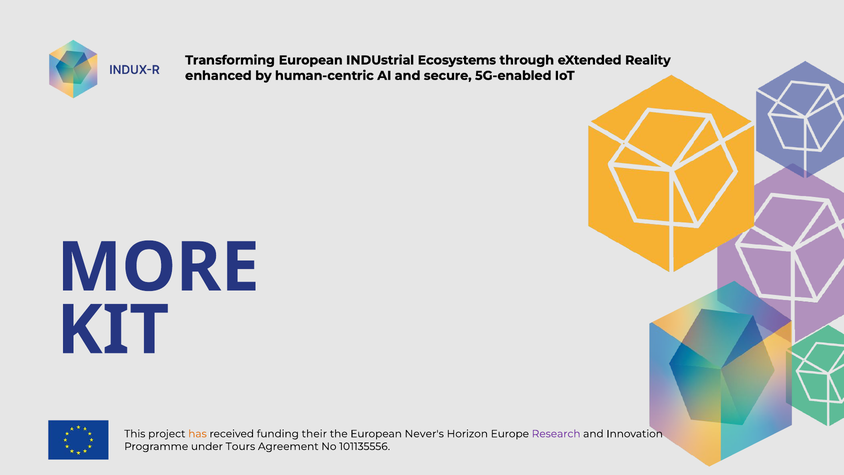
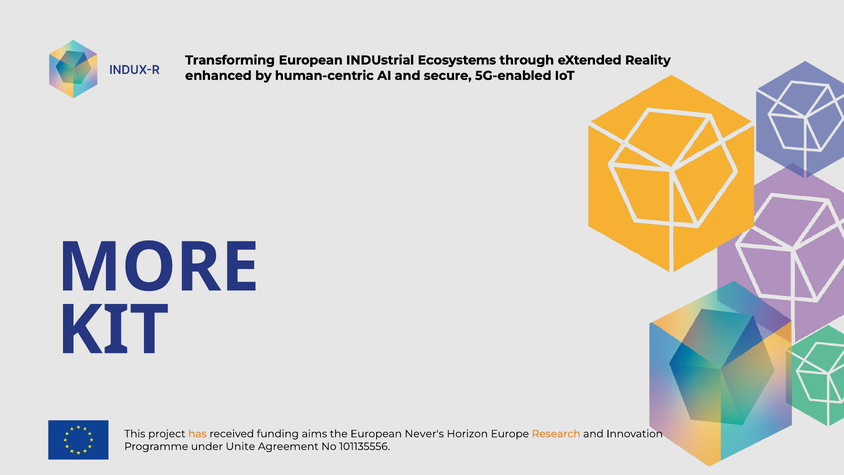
their: their -> aims
Research colour: purple -> orange
Tours: Tours -> Unite
